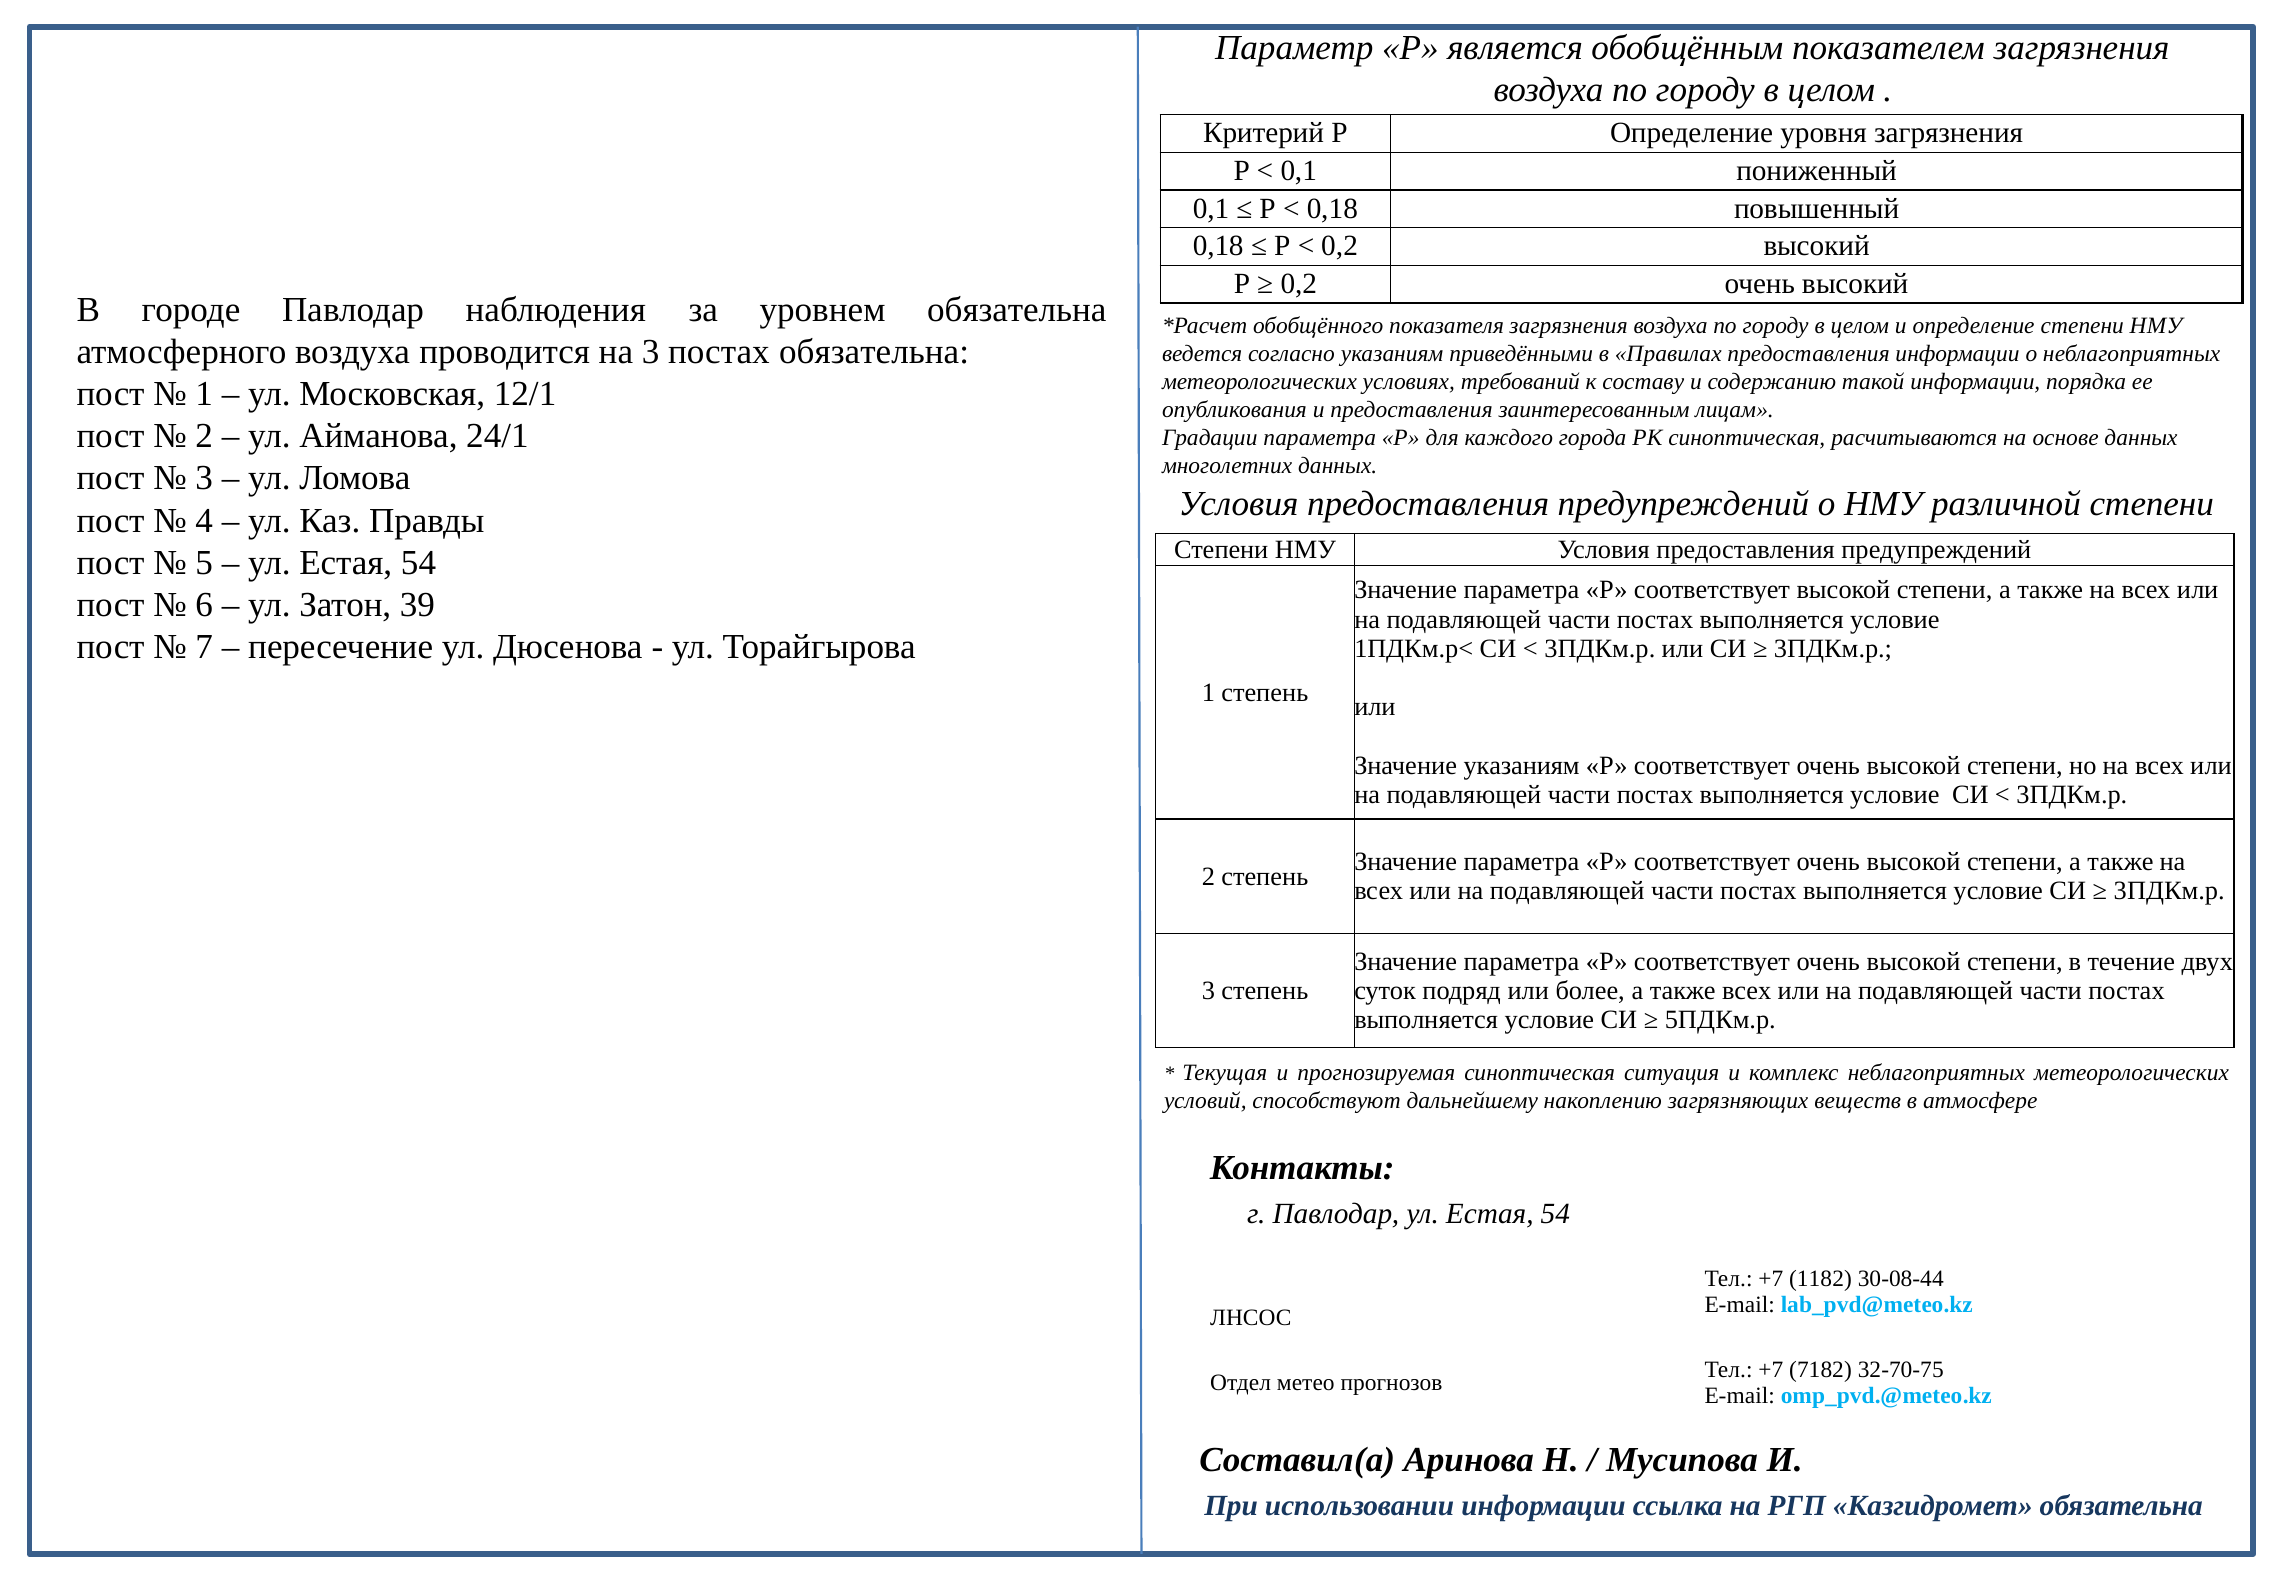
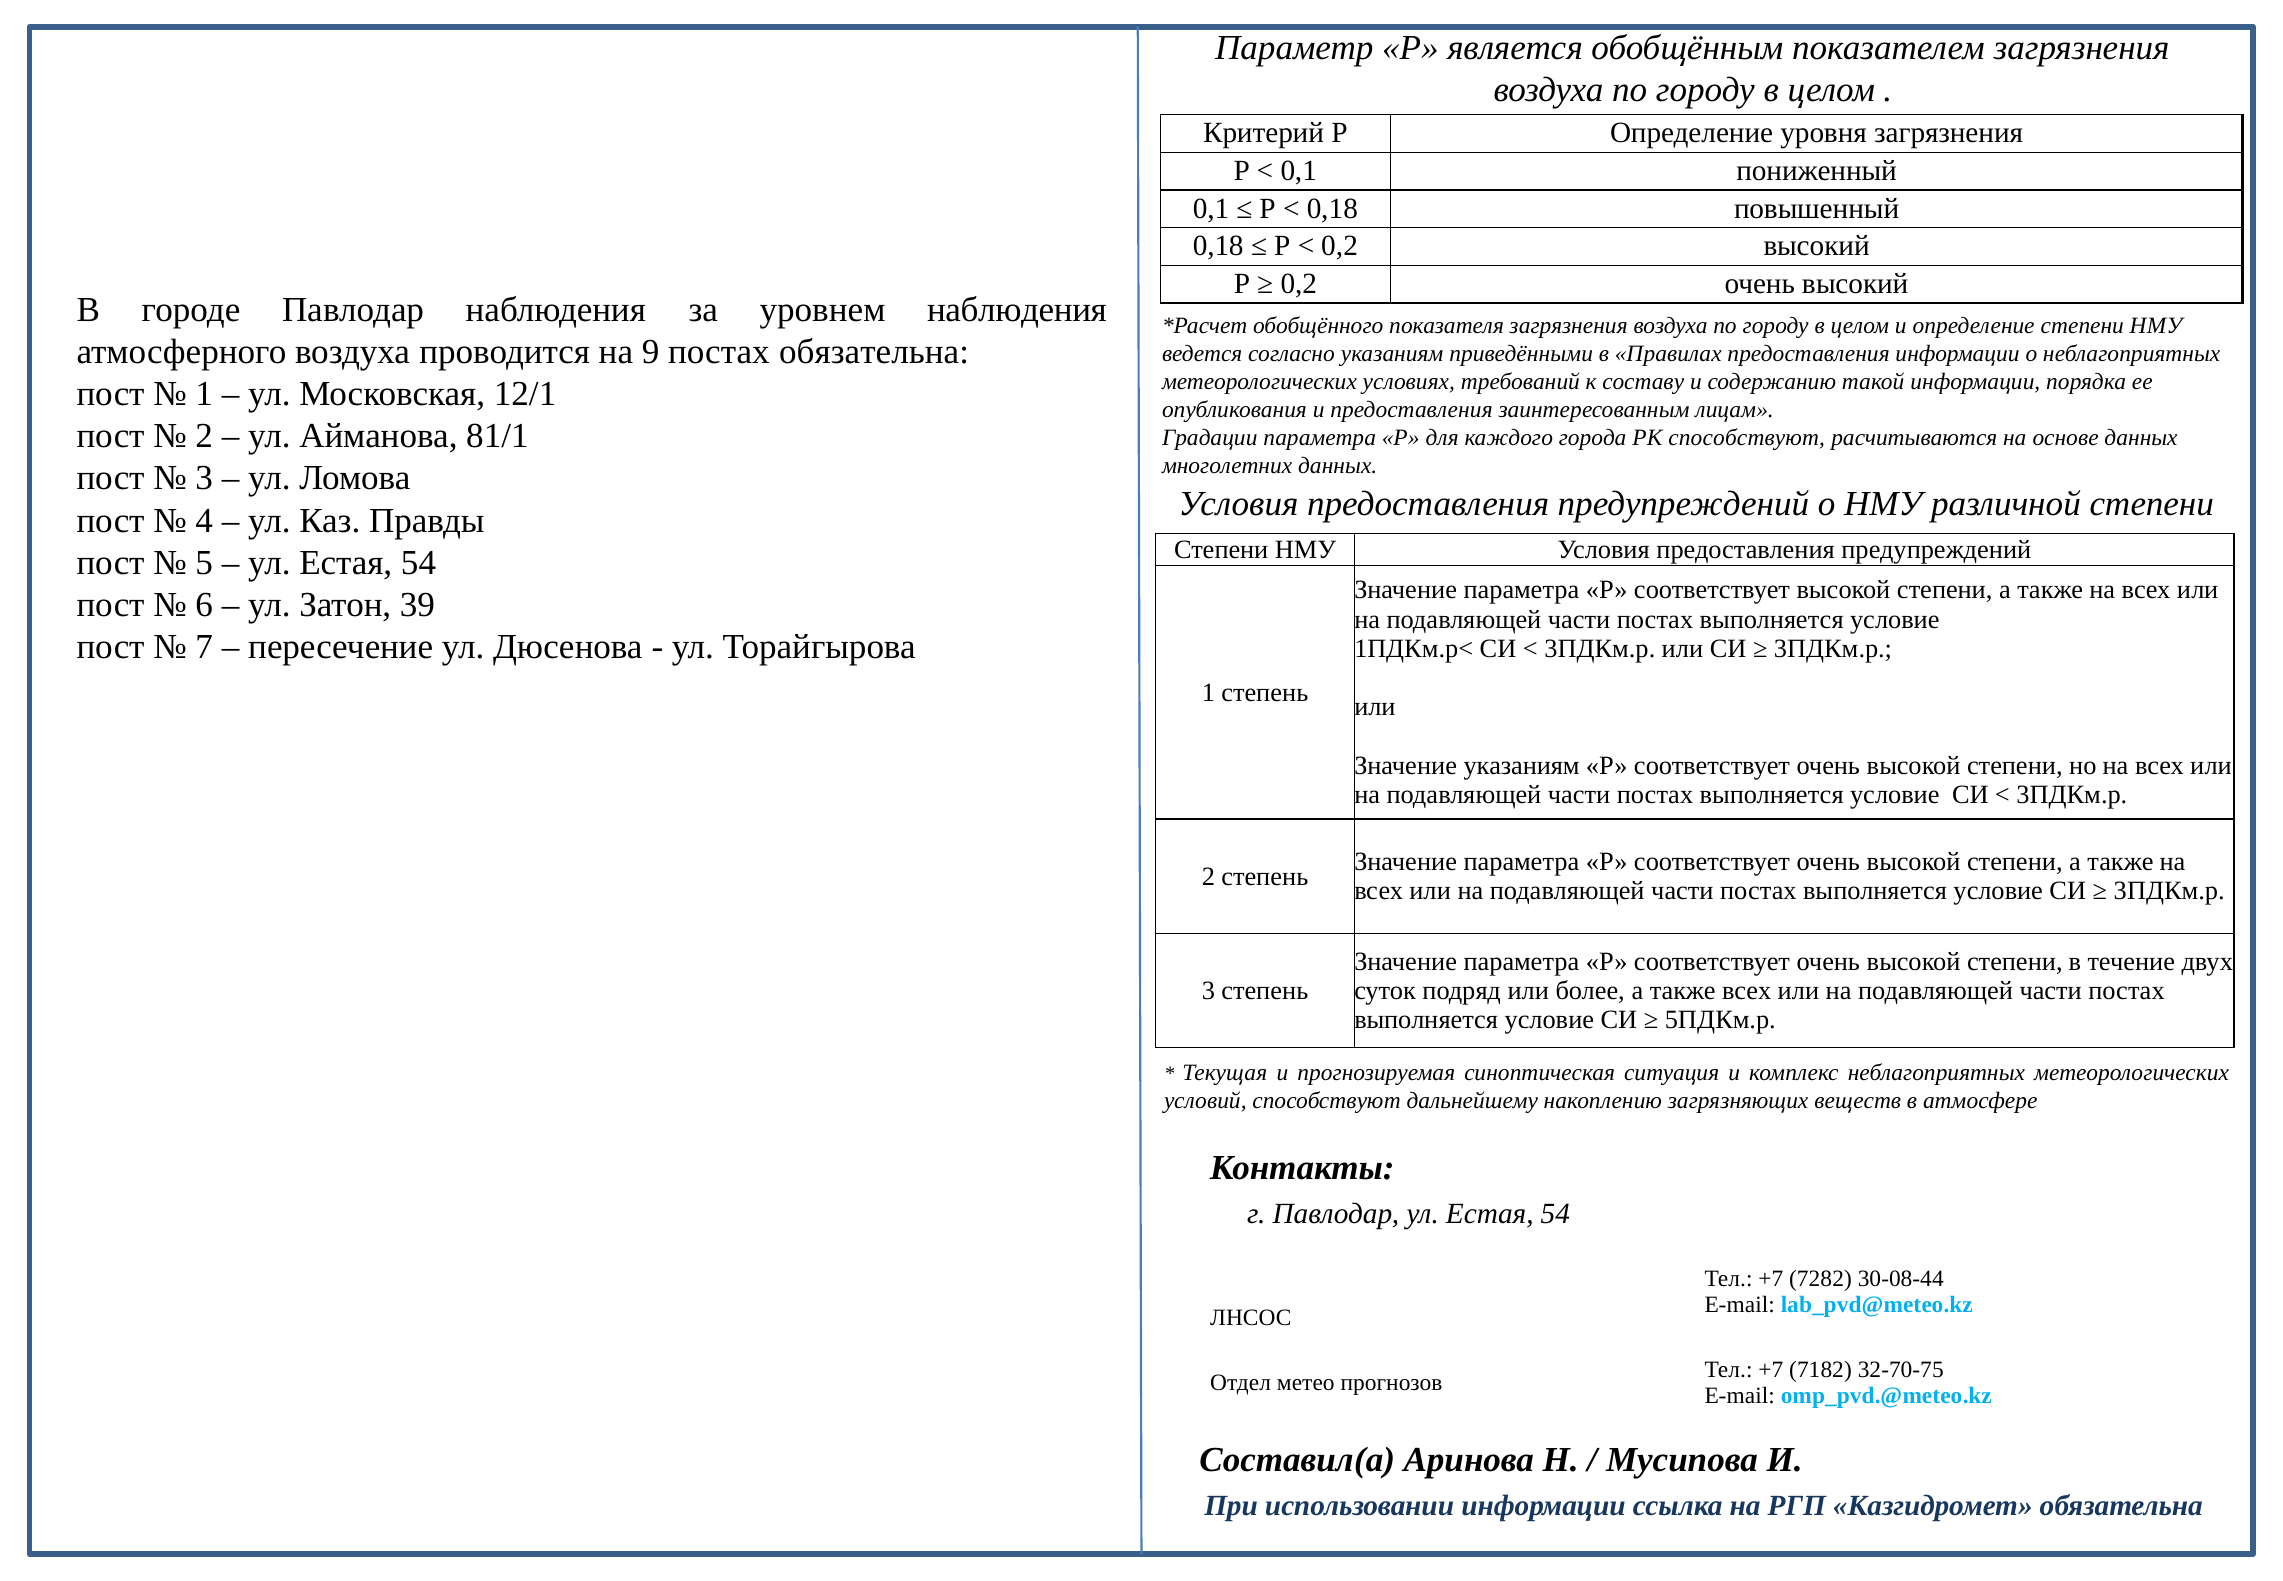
уровнем обязательна: обязательна -> наблюдения
на 3: 3 -> 9
24/1: 24/1 -> 81/1
РК синоптическая: синоптическая -> способствуют
1182: 1182 -> 7282
